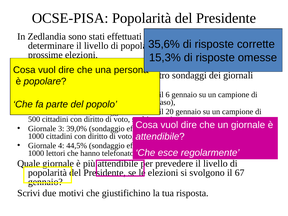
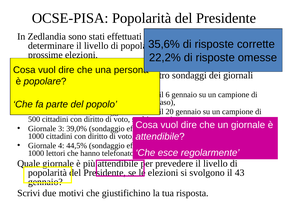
15,3%: 15,3% -> 22,2%
67: 67 -> 43
